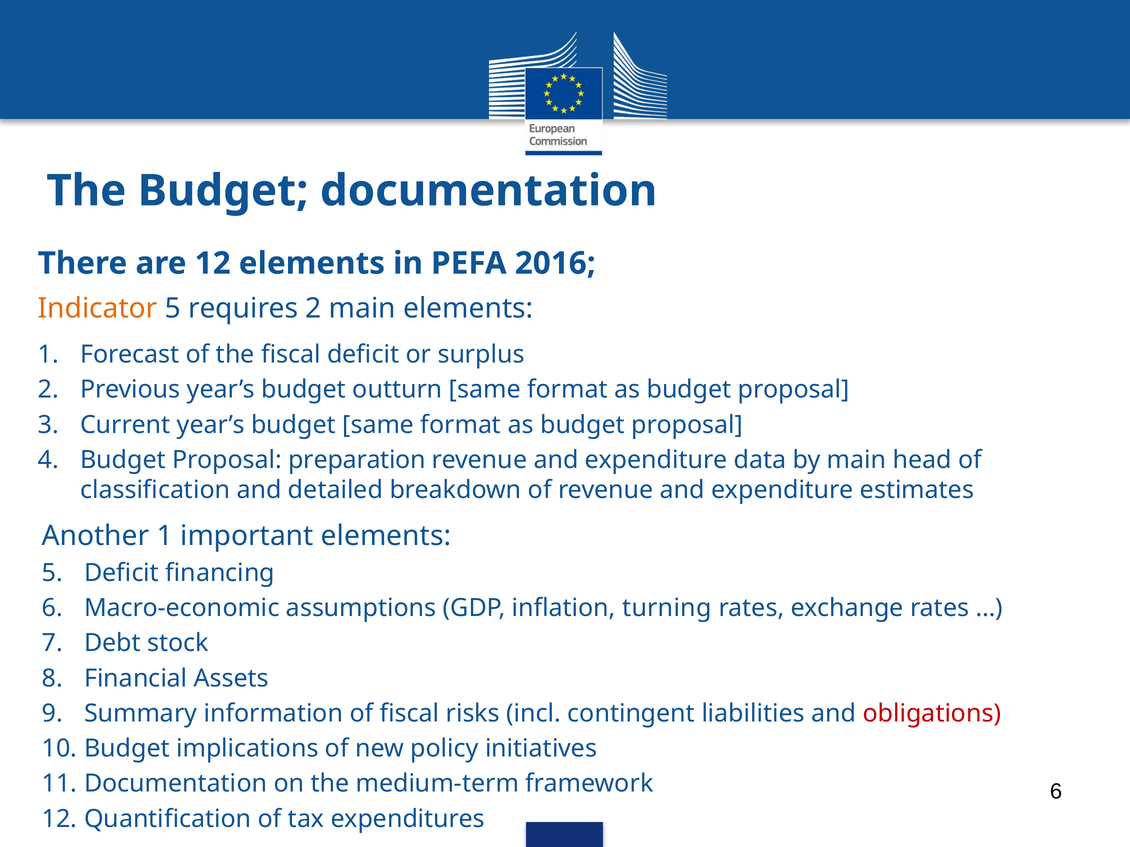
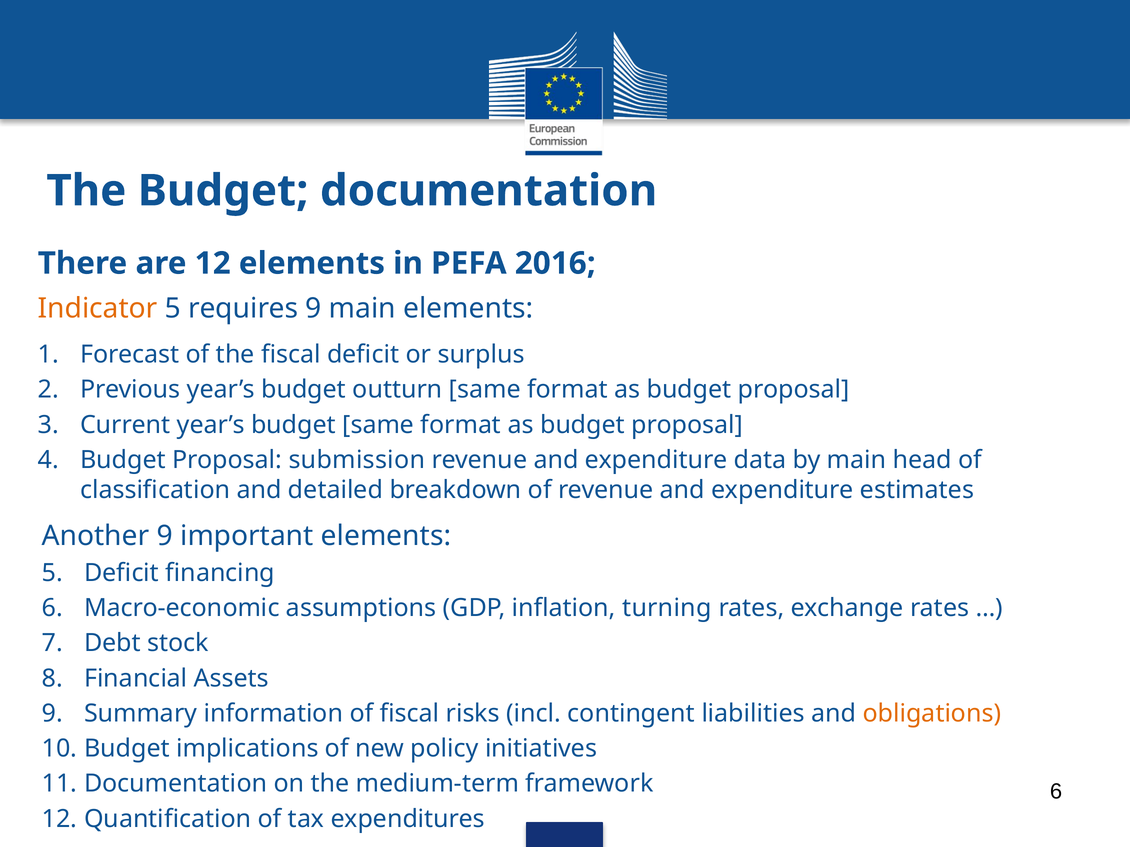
requires 2: 2 -> 9
preparation: preparation -> submission
Another 1: 1 -> 9
obligations colour: red -> orange
